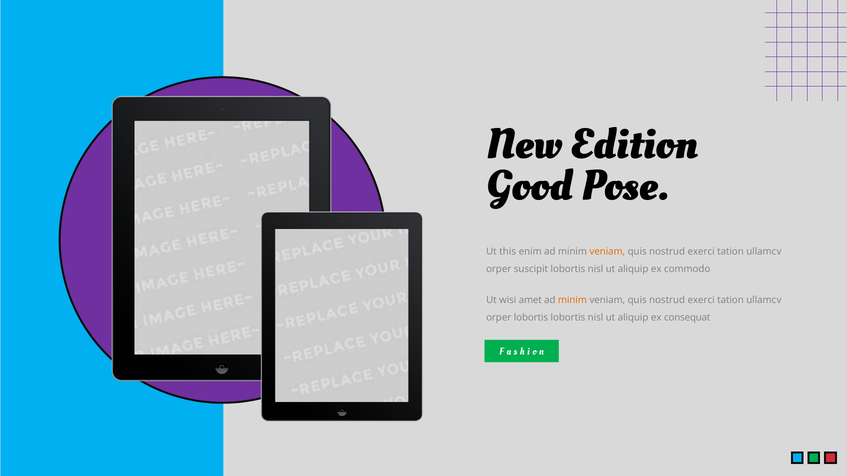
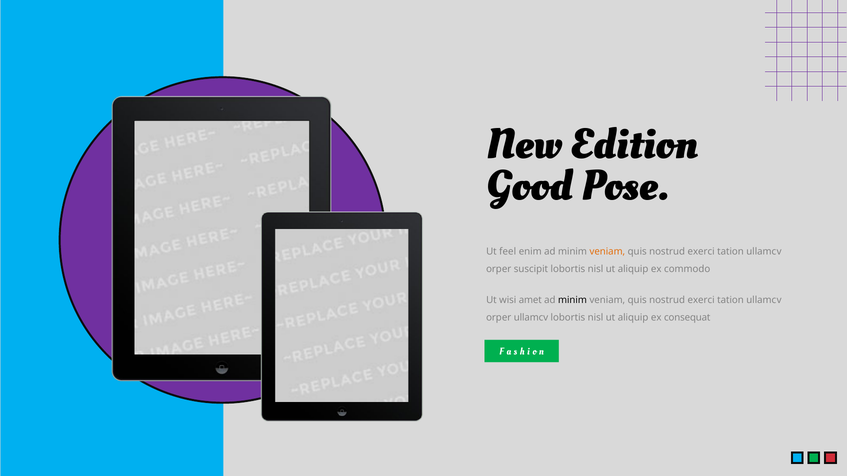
this: this -> feel
minim at (572, 300) colour: orange -> black
orper lobortis: lobortis -> ullamcv
